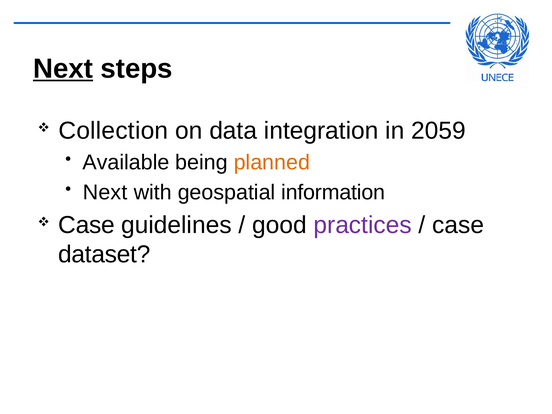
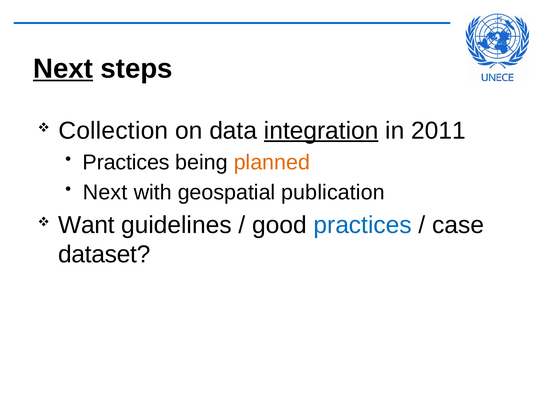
integration underline: none -> present
2059: 2059 -> 2011
Available at (126, 162): Available -> Practices
information: information -> publication
Case at (86, 225): Case -> Want
practices at (363, 225) colour: purple -> blue
